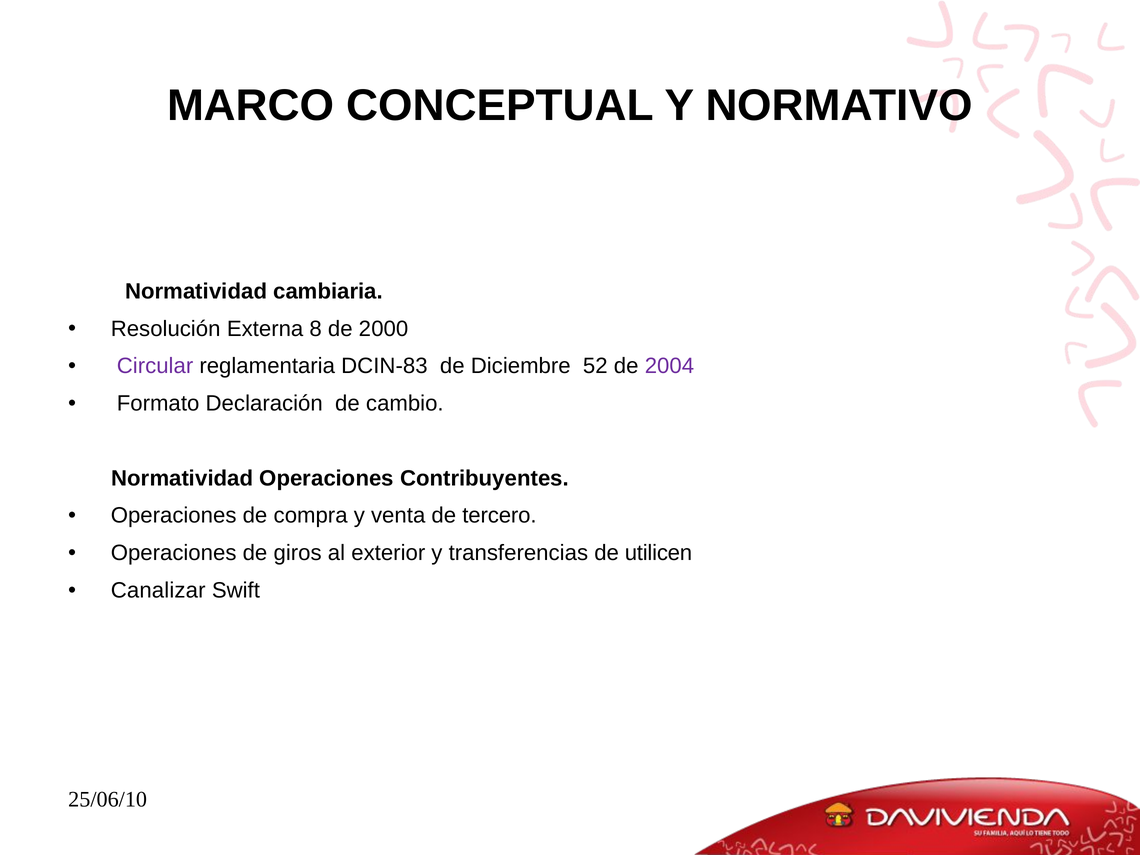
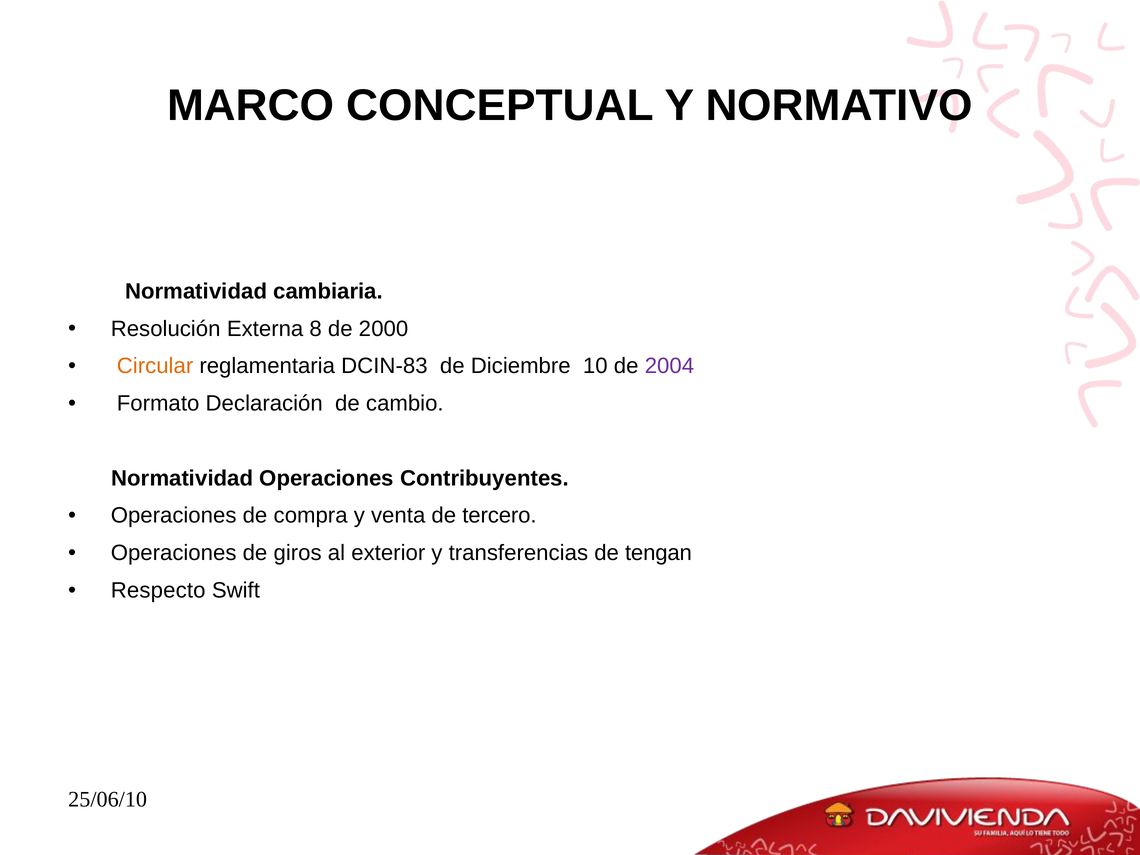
Circular colour: purple -> orange
52: 52 -> 10
utilicen: utilicen -> tengan
Canalizar: Canalizar -> Respecto
